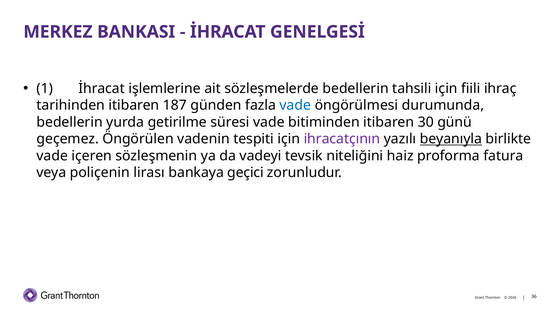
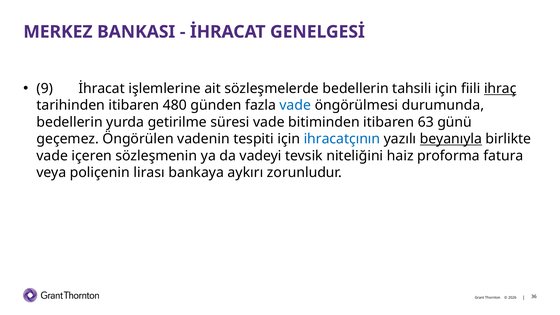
1: 1 -> 9
ihraç underline: none -> present
187: 187 -> 480
30: 30 -> 63
ihracatçının colour: purple -> blue
geçici: geçici -> aykırı
